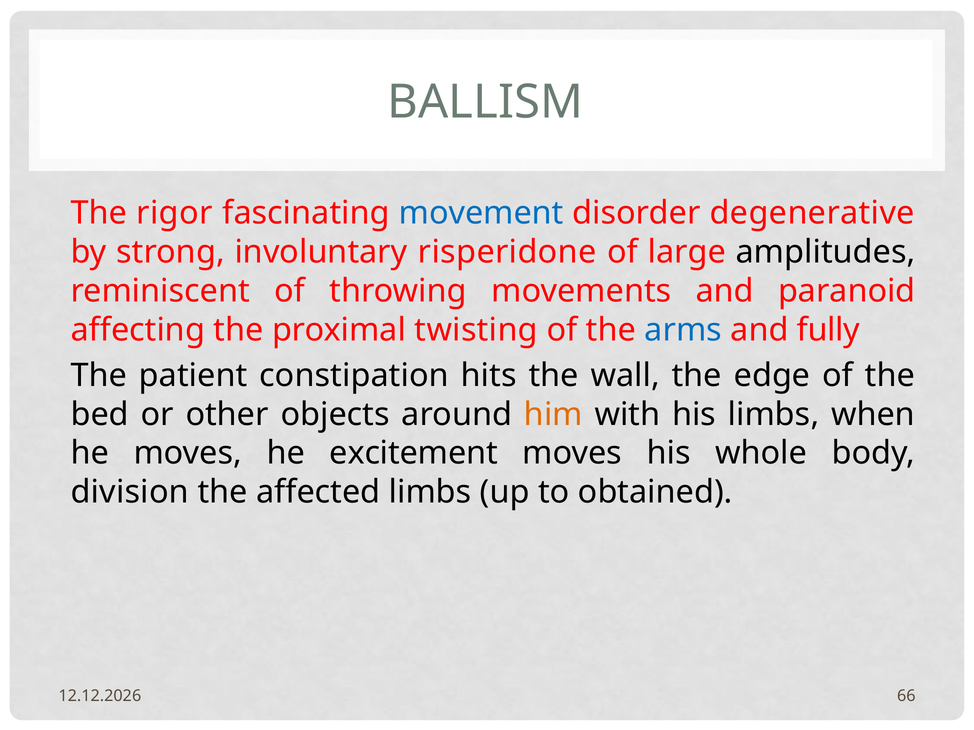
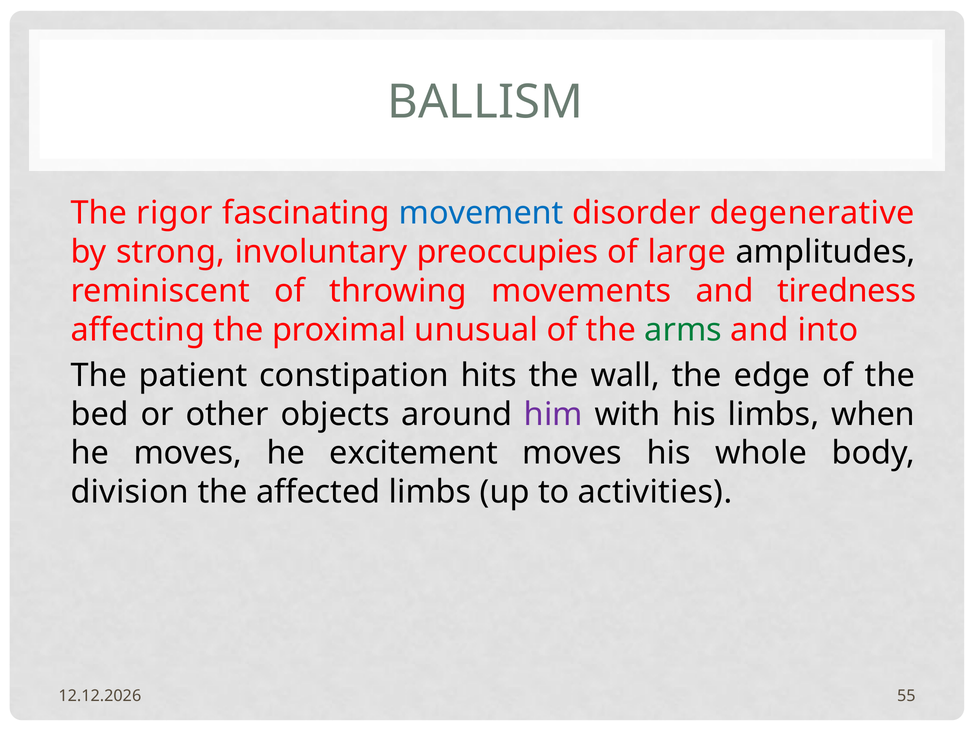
risperidone: risperidone -> preoccupies
paranoid: paranoid -> tiredness
twisting: twisting -> unusual
arms colour: blue -> green
fully: fully -> into
him colour: orange -> purple
obtained: obtained -> activities
66: 66 -> 55
